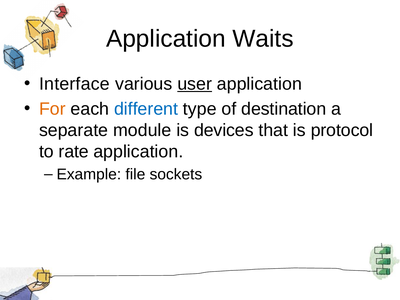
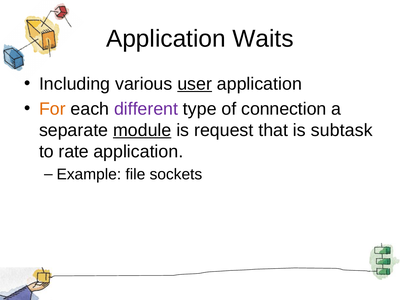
Interface: Interface -> Including
different colour: blue -> purple
destination: destination -> connection
module underline: none -> present
devices: devices -> request
protocol: protocol -> subtask
